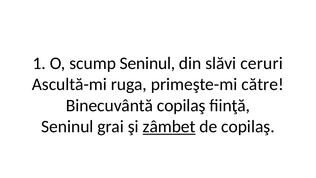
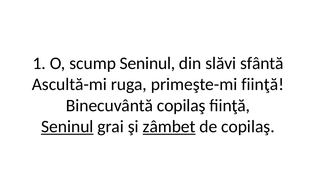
ceruri: ceruri -> sfântă
primeşte-mi către: către -> fiinţă
Seninul at (67, 126) underline: none -> present
